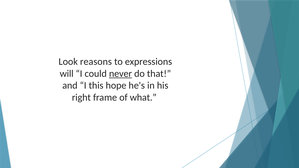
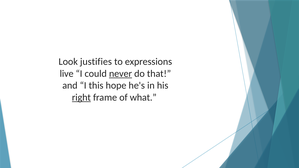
reasons: reasons -> justifies
will: will -> live
right underline: none -> present
